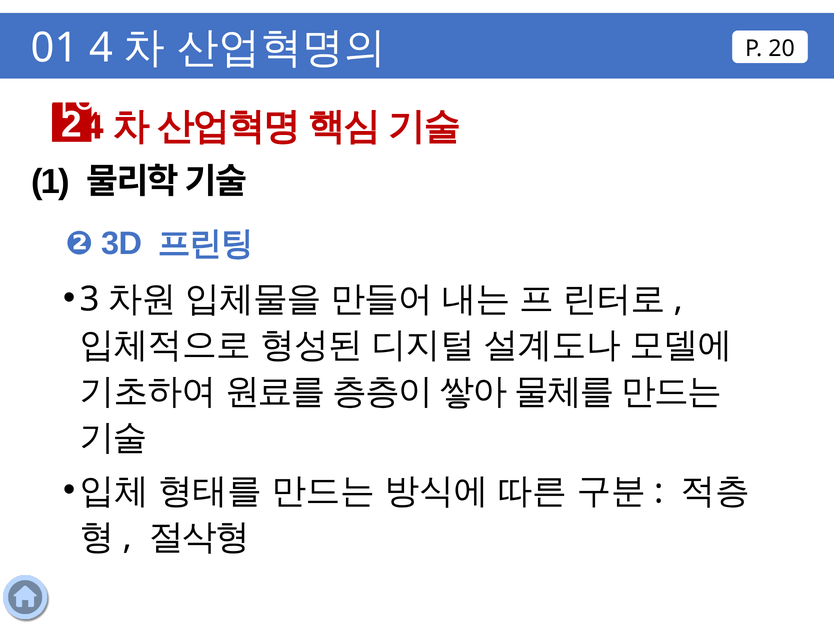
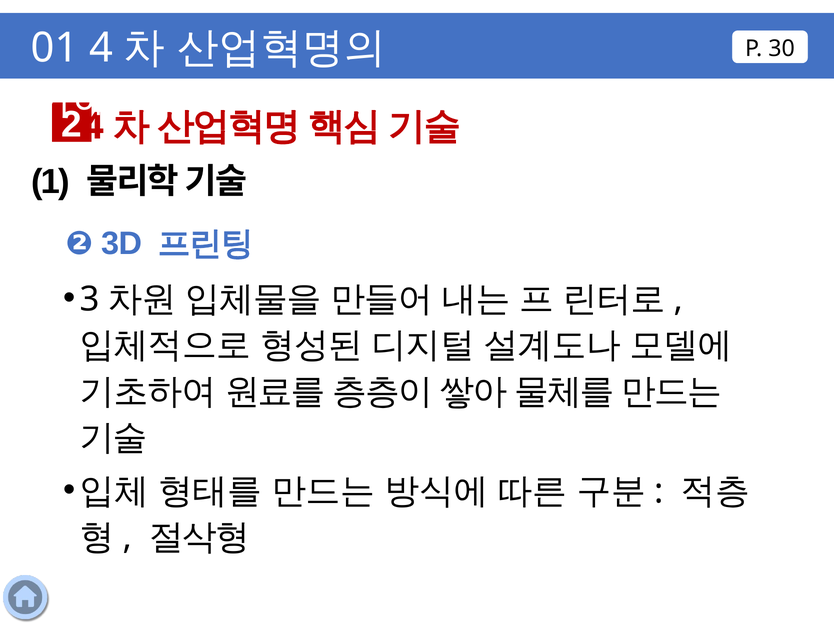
20: 20 -> 30
